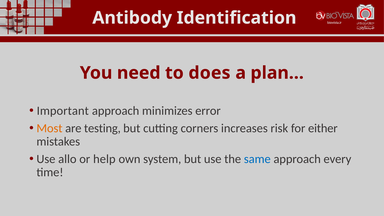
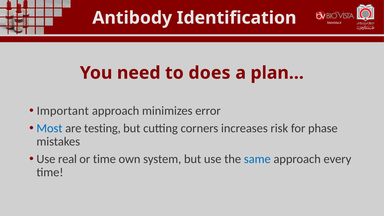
Most colour: orange -> blue
either: either -> phase
allo: allo -> real
or help: help -> time
